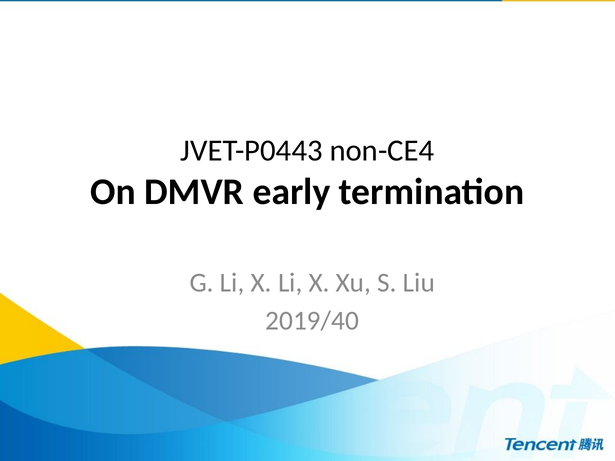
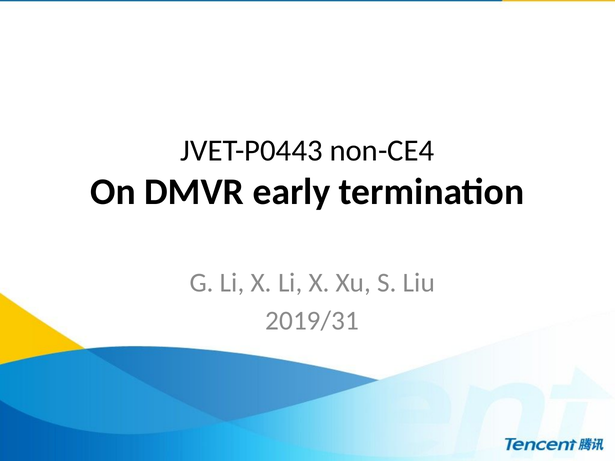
2019/40: 2019/40 -> 2019/31
